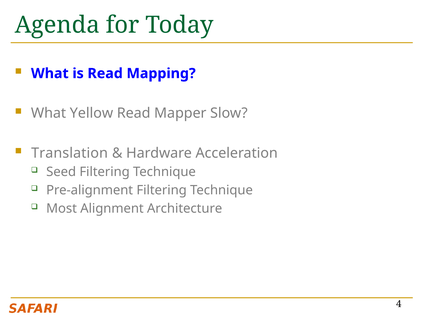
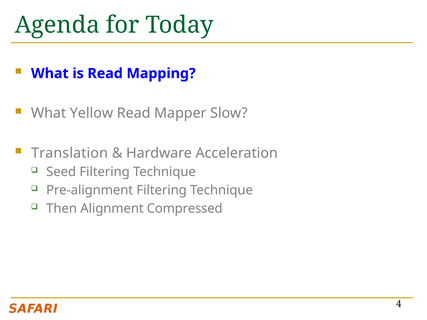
Most: Most -> Then
Architecture: Architecture -> Compressed
